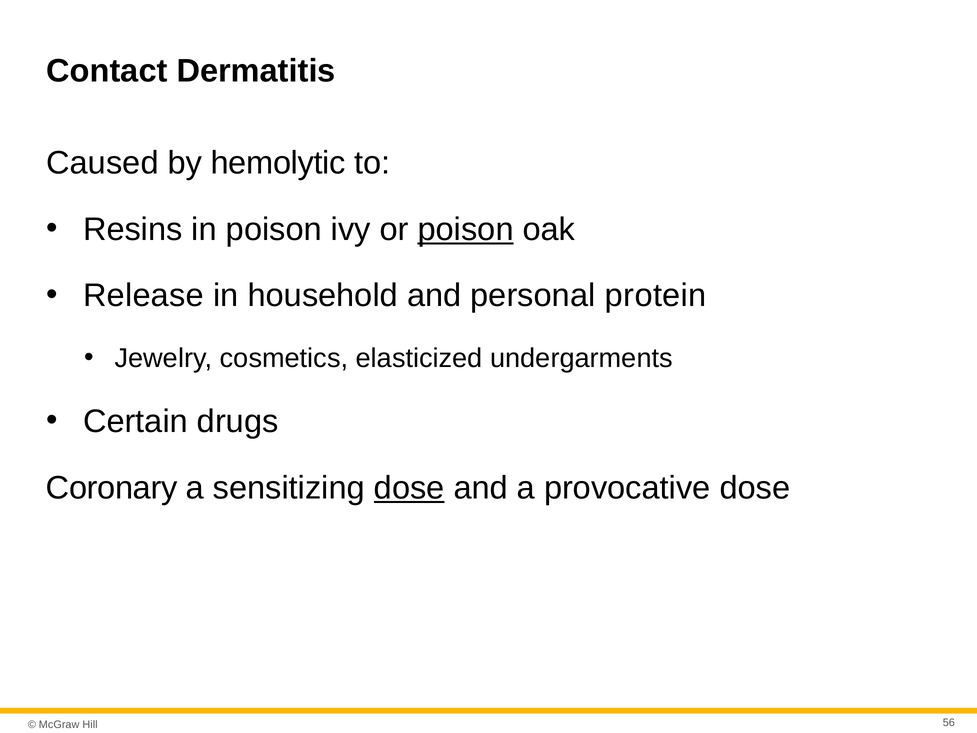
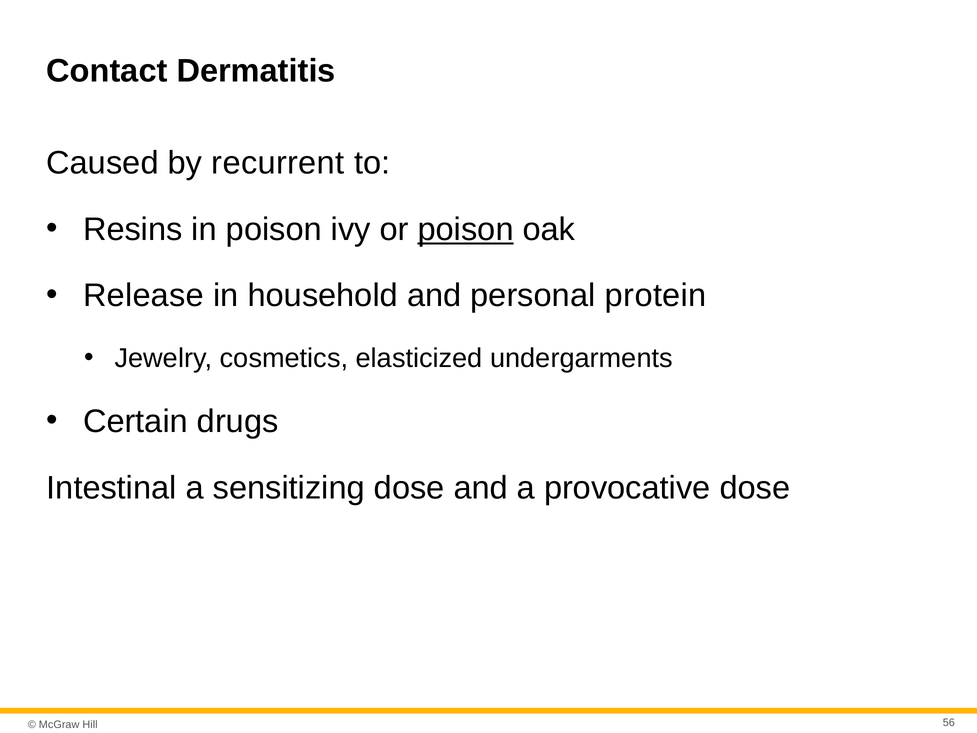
hemolytic: hemolytic -> recurrent
Coronary: Coronary -> Intestinal
dose at (409, 488) underline: present -> none
